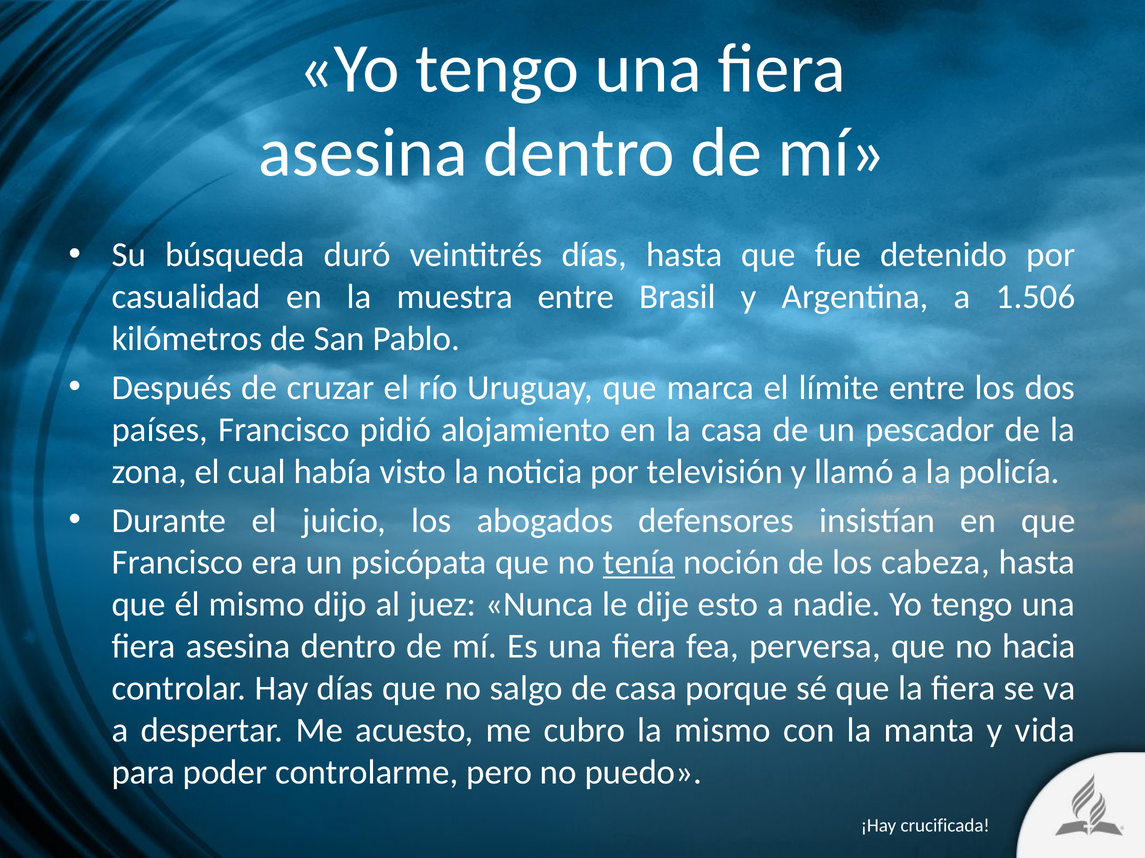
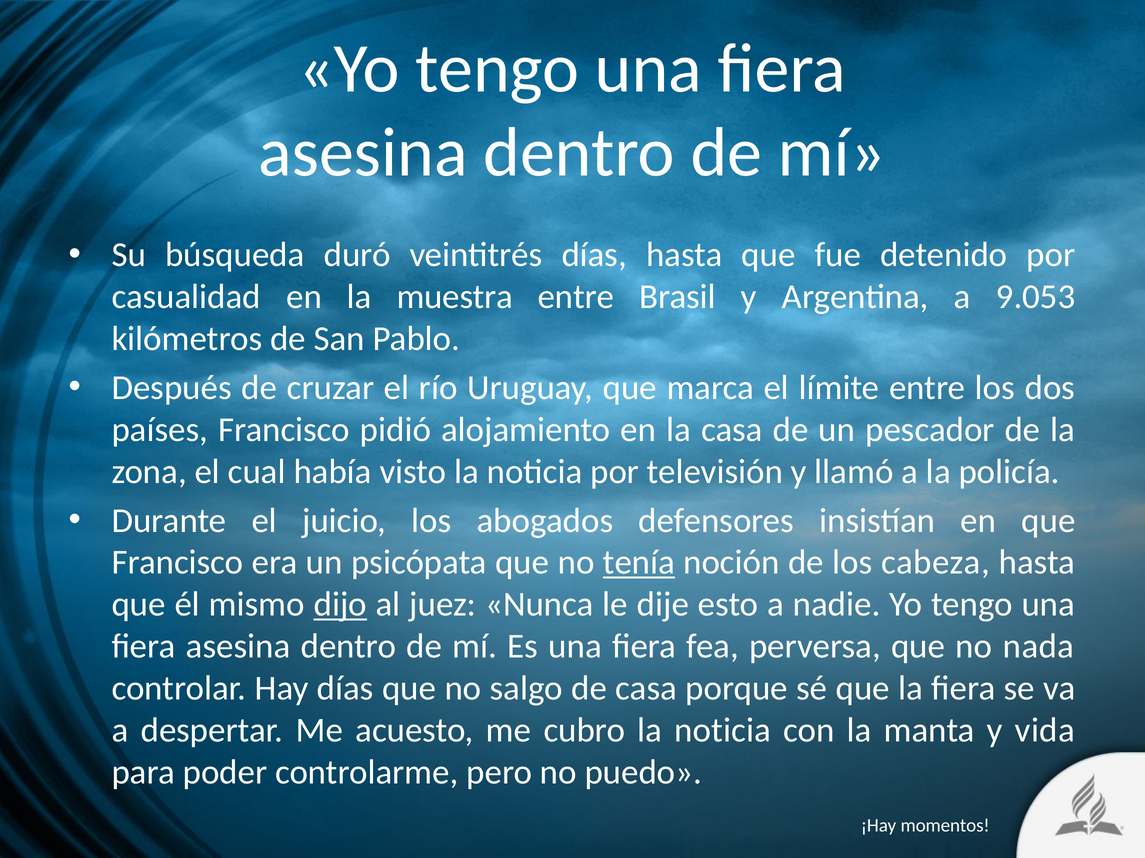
1.506: 1.506 -> 9.053
dijo underline: none -> present
hacia: hacia -> nada
cubro la mismo: mismo -> noticia
crucificada: crucificada -> momentos
